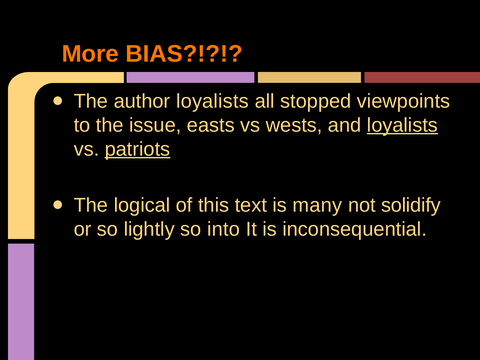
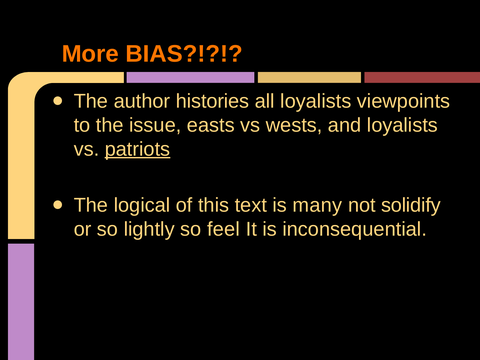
author loyalists: loyalists -> histories
all stopped: stopped -> loyalists
loyalists at (402, 125) underline: present -> none
into: into -> feel
